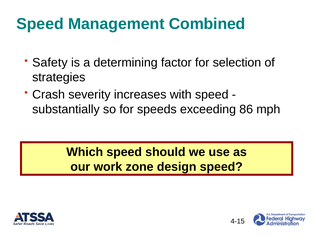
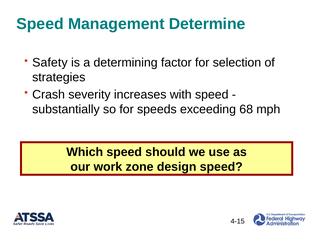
Combined: Combined -> Determine
86: 86 -> 68
